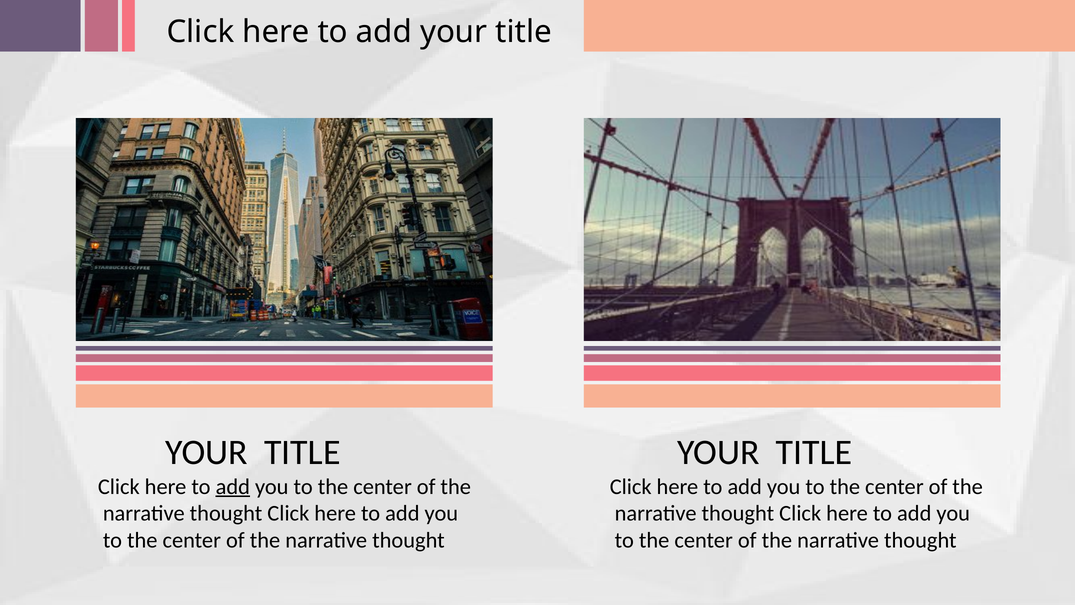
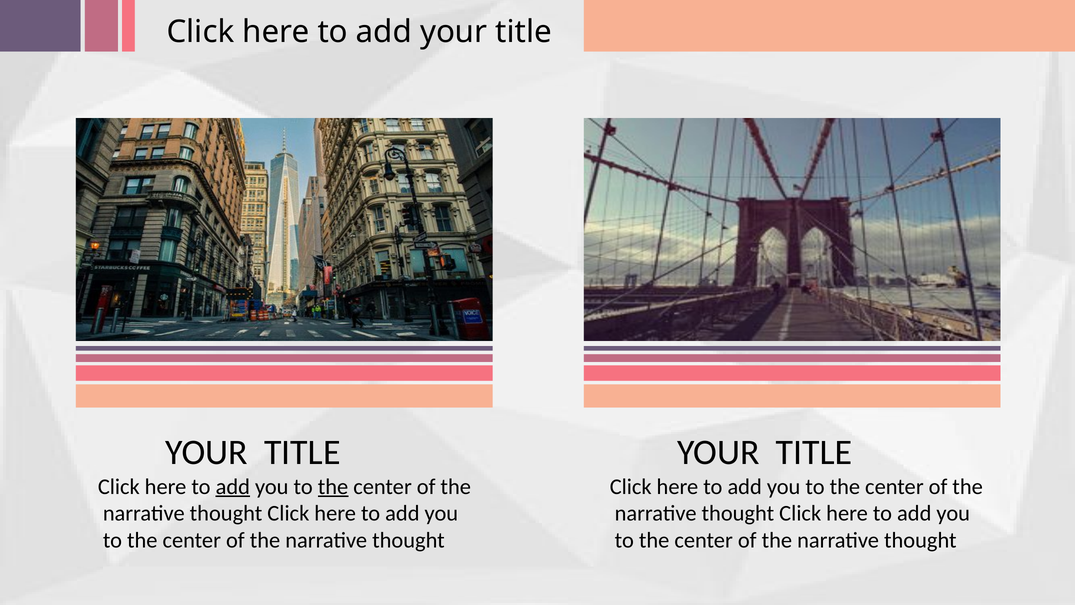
the at (333, 486) underline: none -> present
